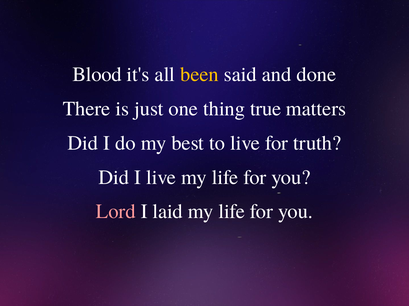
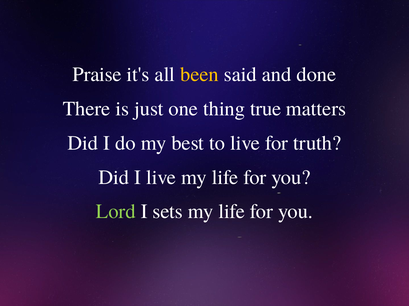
Blood: Blood -> Praise
Lord colour: pink -> light green
laid: laid -> sets
